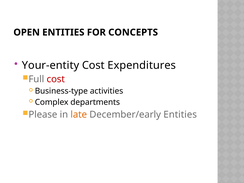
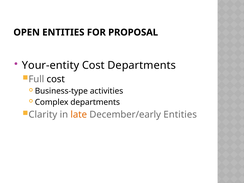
CONCEPTS: CONCEPTS -> PROPOSAL
Cost Expenditures: Expenditures -> Departments
cost at (56, 79) colour: red -> black
Please: Please -> Clarity
